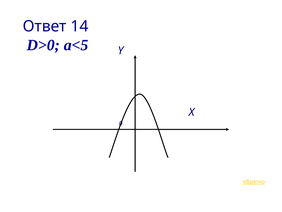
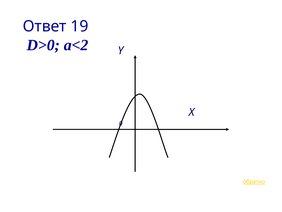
14: 14 -> 19
a<5: a<5 -> a<2
